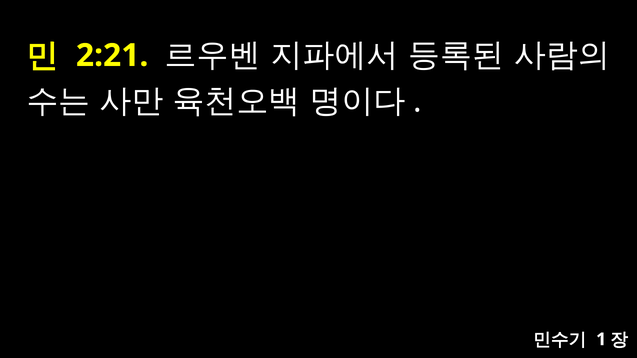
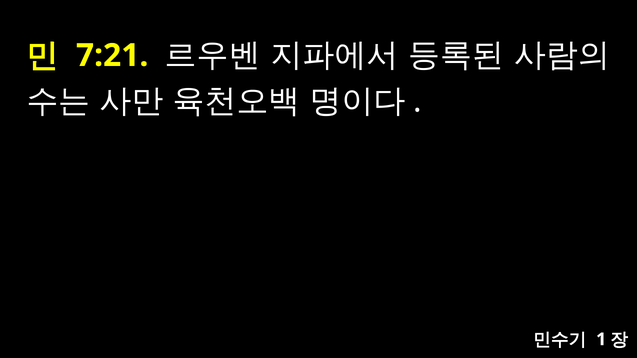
2:21: 2:21 -> 7:21
